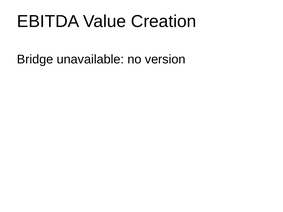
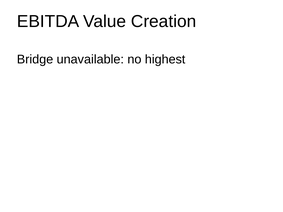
version: version -> highest
